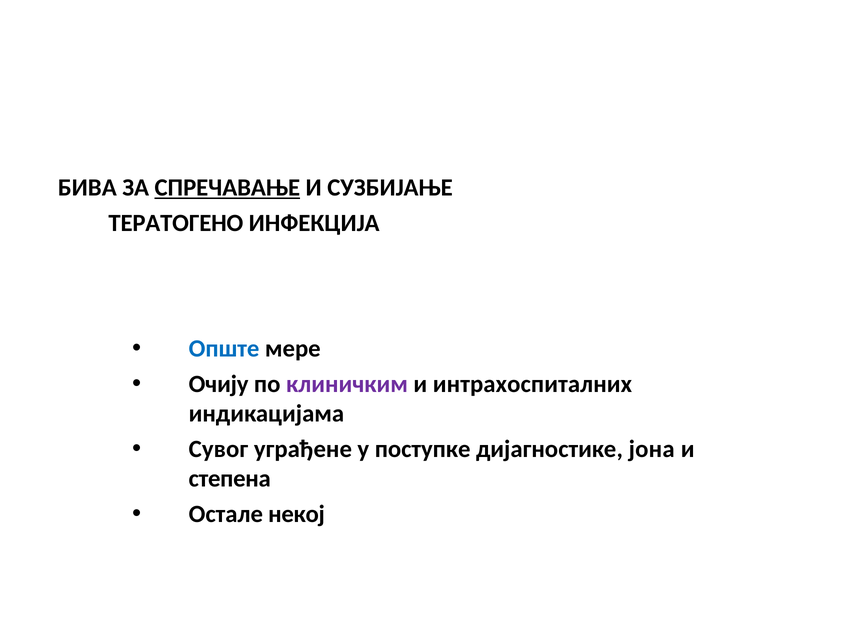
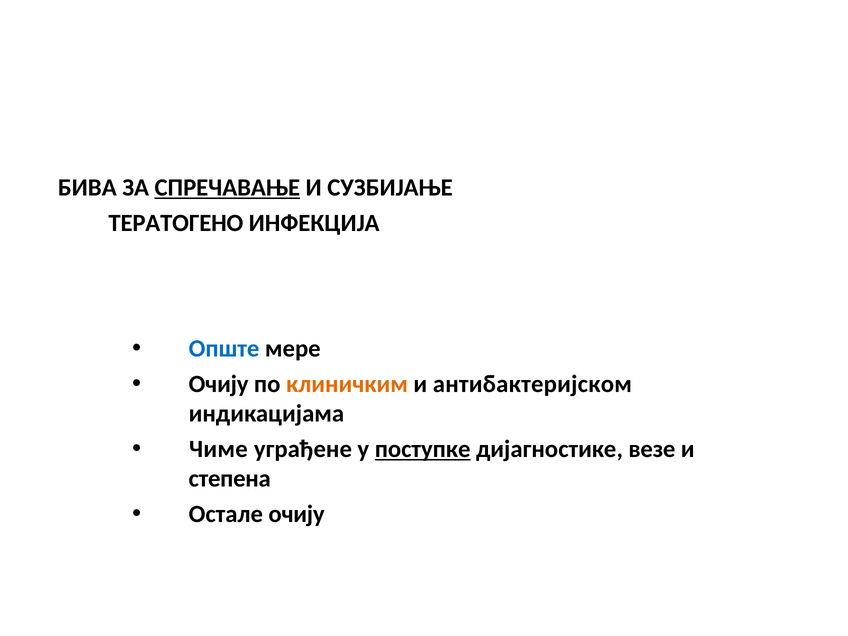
клиничким colour: purple -> orange
интрахоспиталних: интрахоспиталних -> антибактеријском
Сувог: Сувог -> Чиме
поступке underline: none -> present
јона: јона -> везе
Остале некој: некој -> очију
